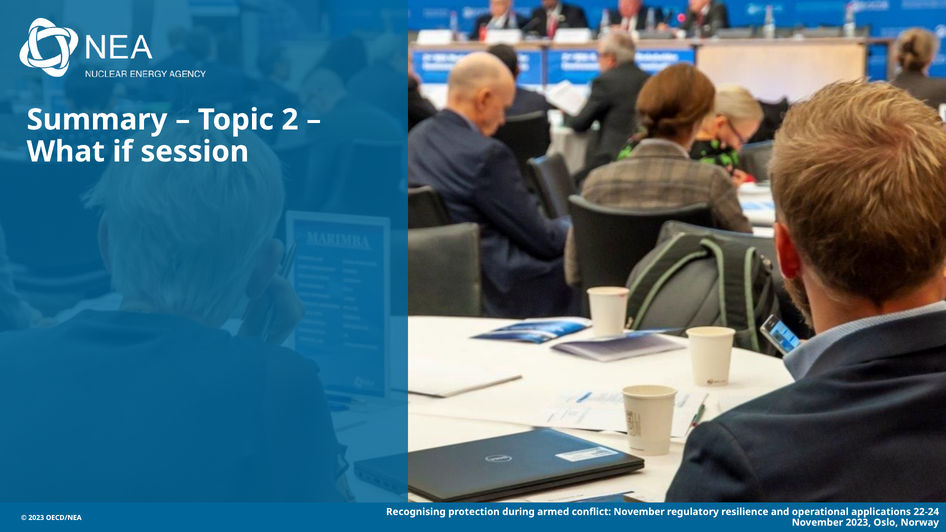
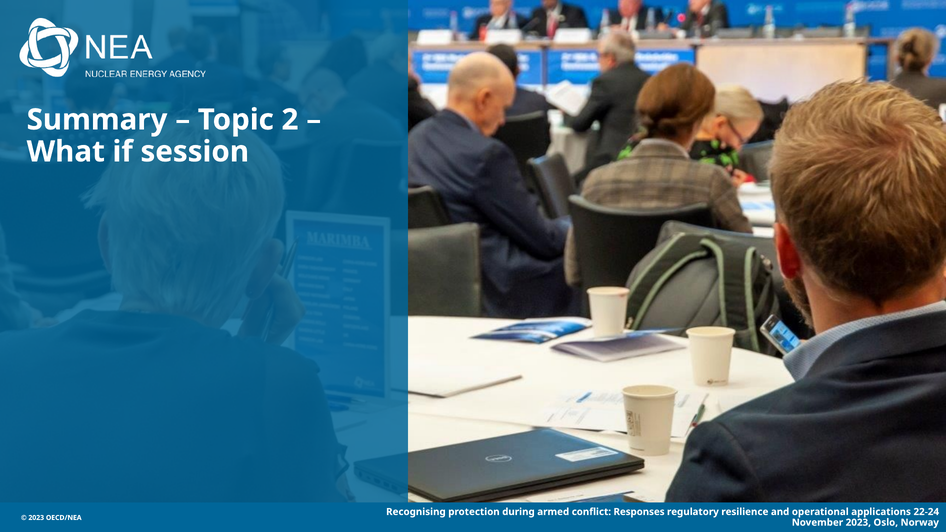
conflict November: November -> Responses
